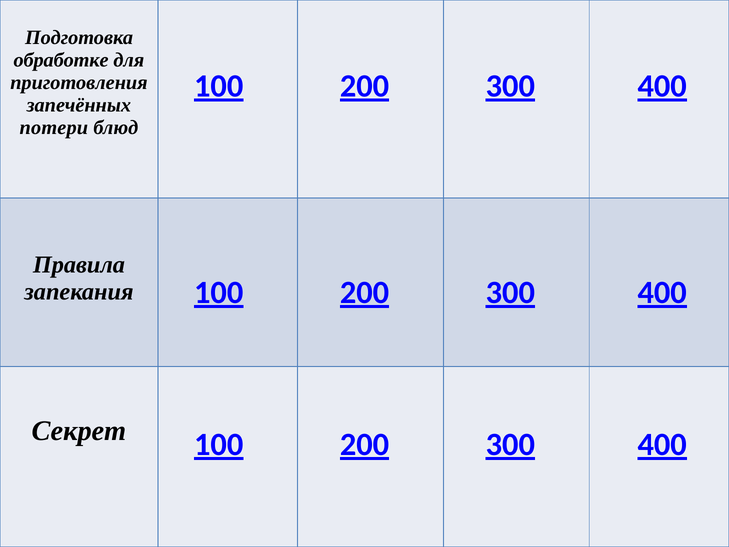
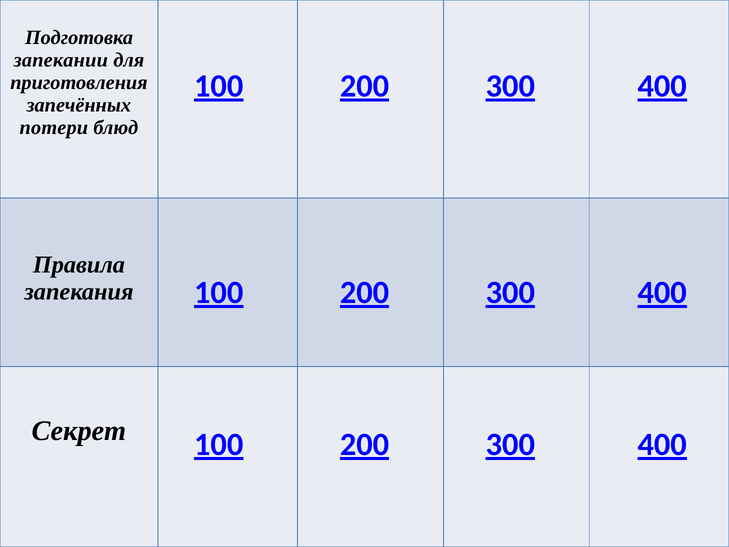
обработке: обработке -> запекании
